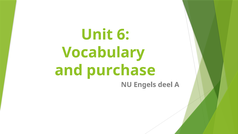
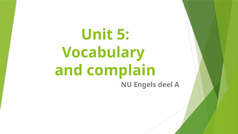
6: 6 -> 5
purchase: purchase -> complain
